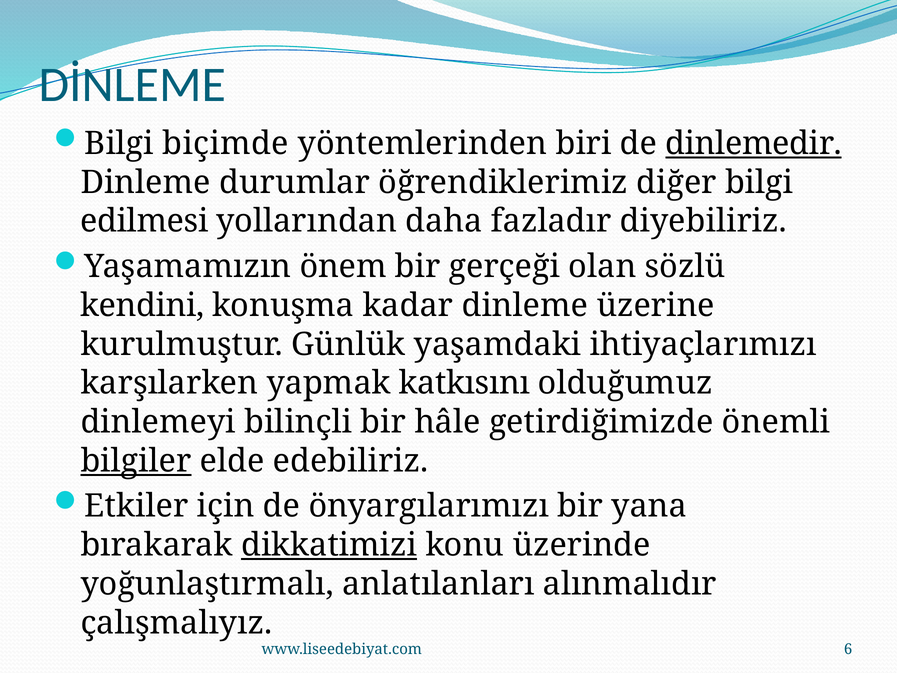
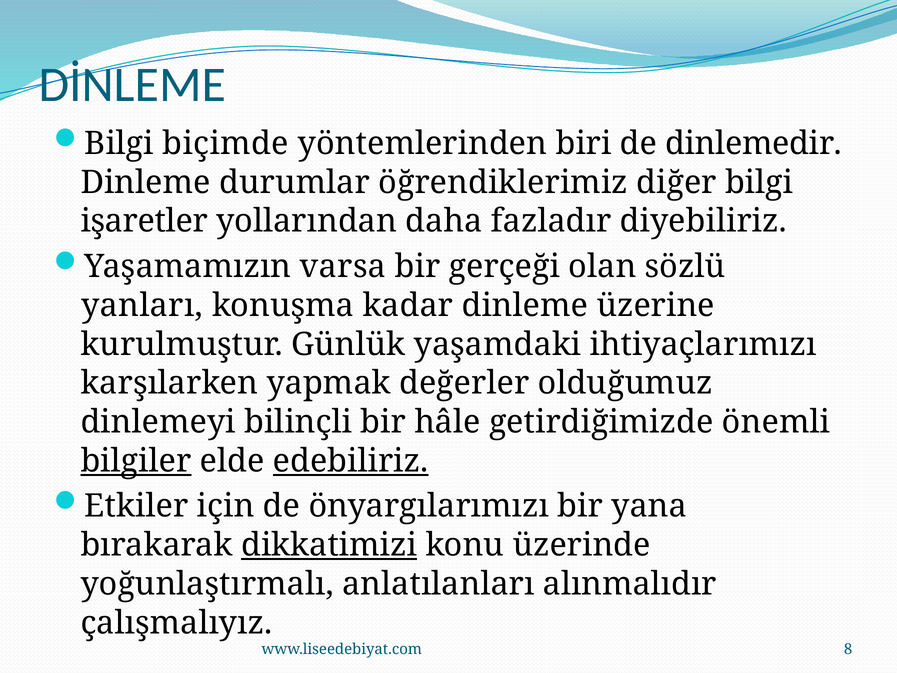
dinlemedir underline: present -> none
edilmesi: edilmesi -> işaretler
önem: önem -> varsa
kendini: kendini -> yanları
katkısını: katkısını -> değerler
edebiliriz underline: none -> present
6: 6 -> 8
